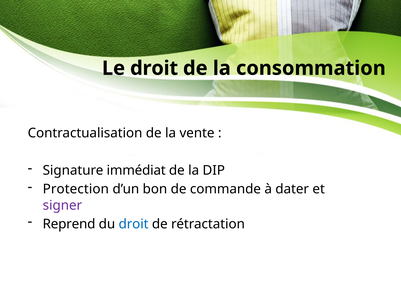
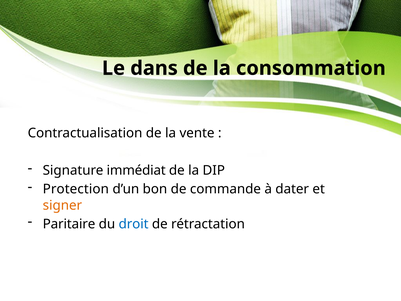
Le droit: droit -> dans
signer colour: purple -> orange
Reprend: Reprend -> Paritaire
